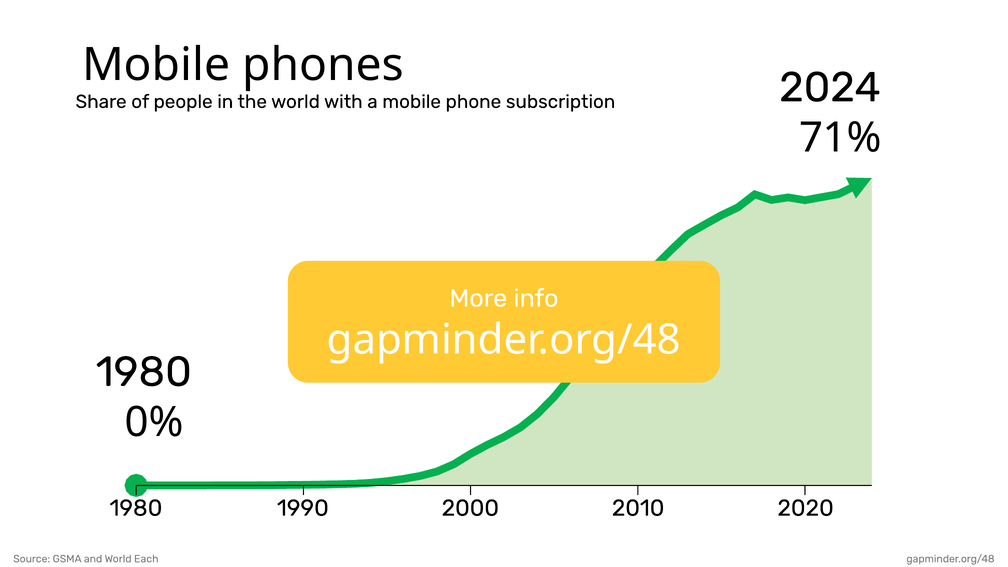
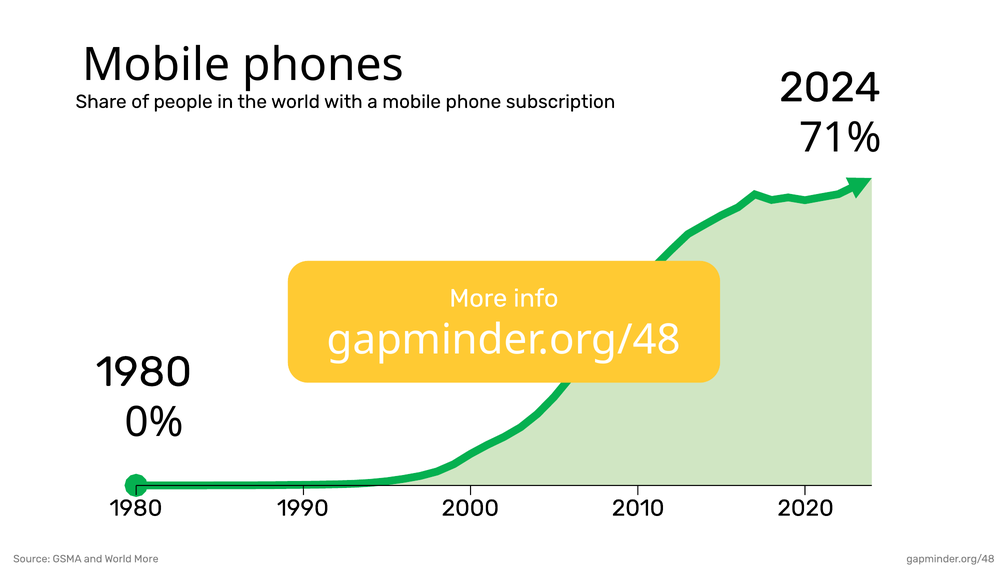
World Each: Each -> More
